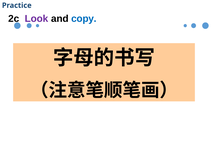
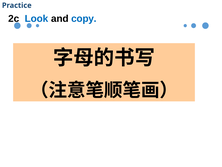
Look colour: purple -> blue
